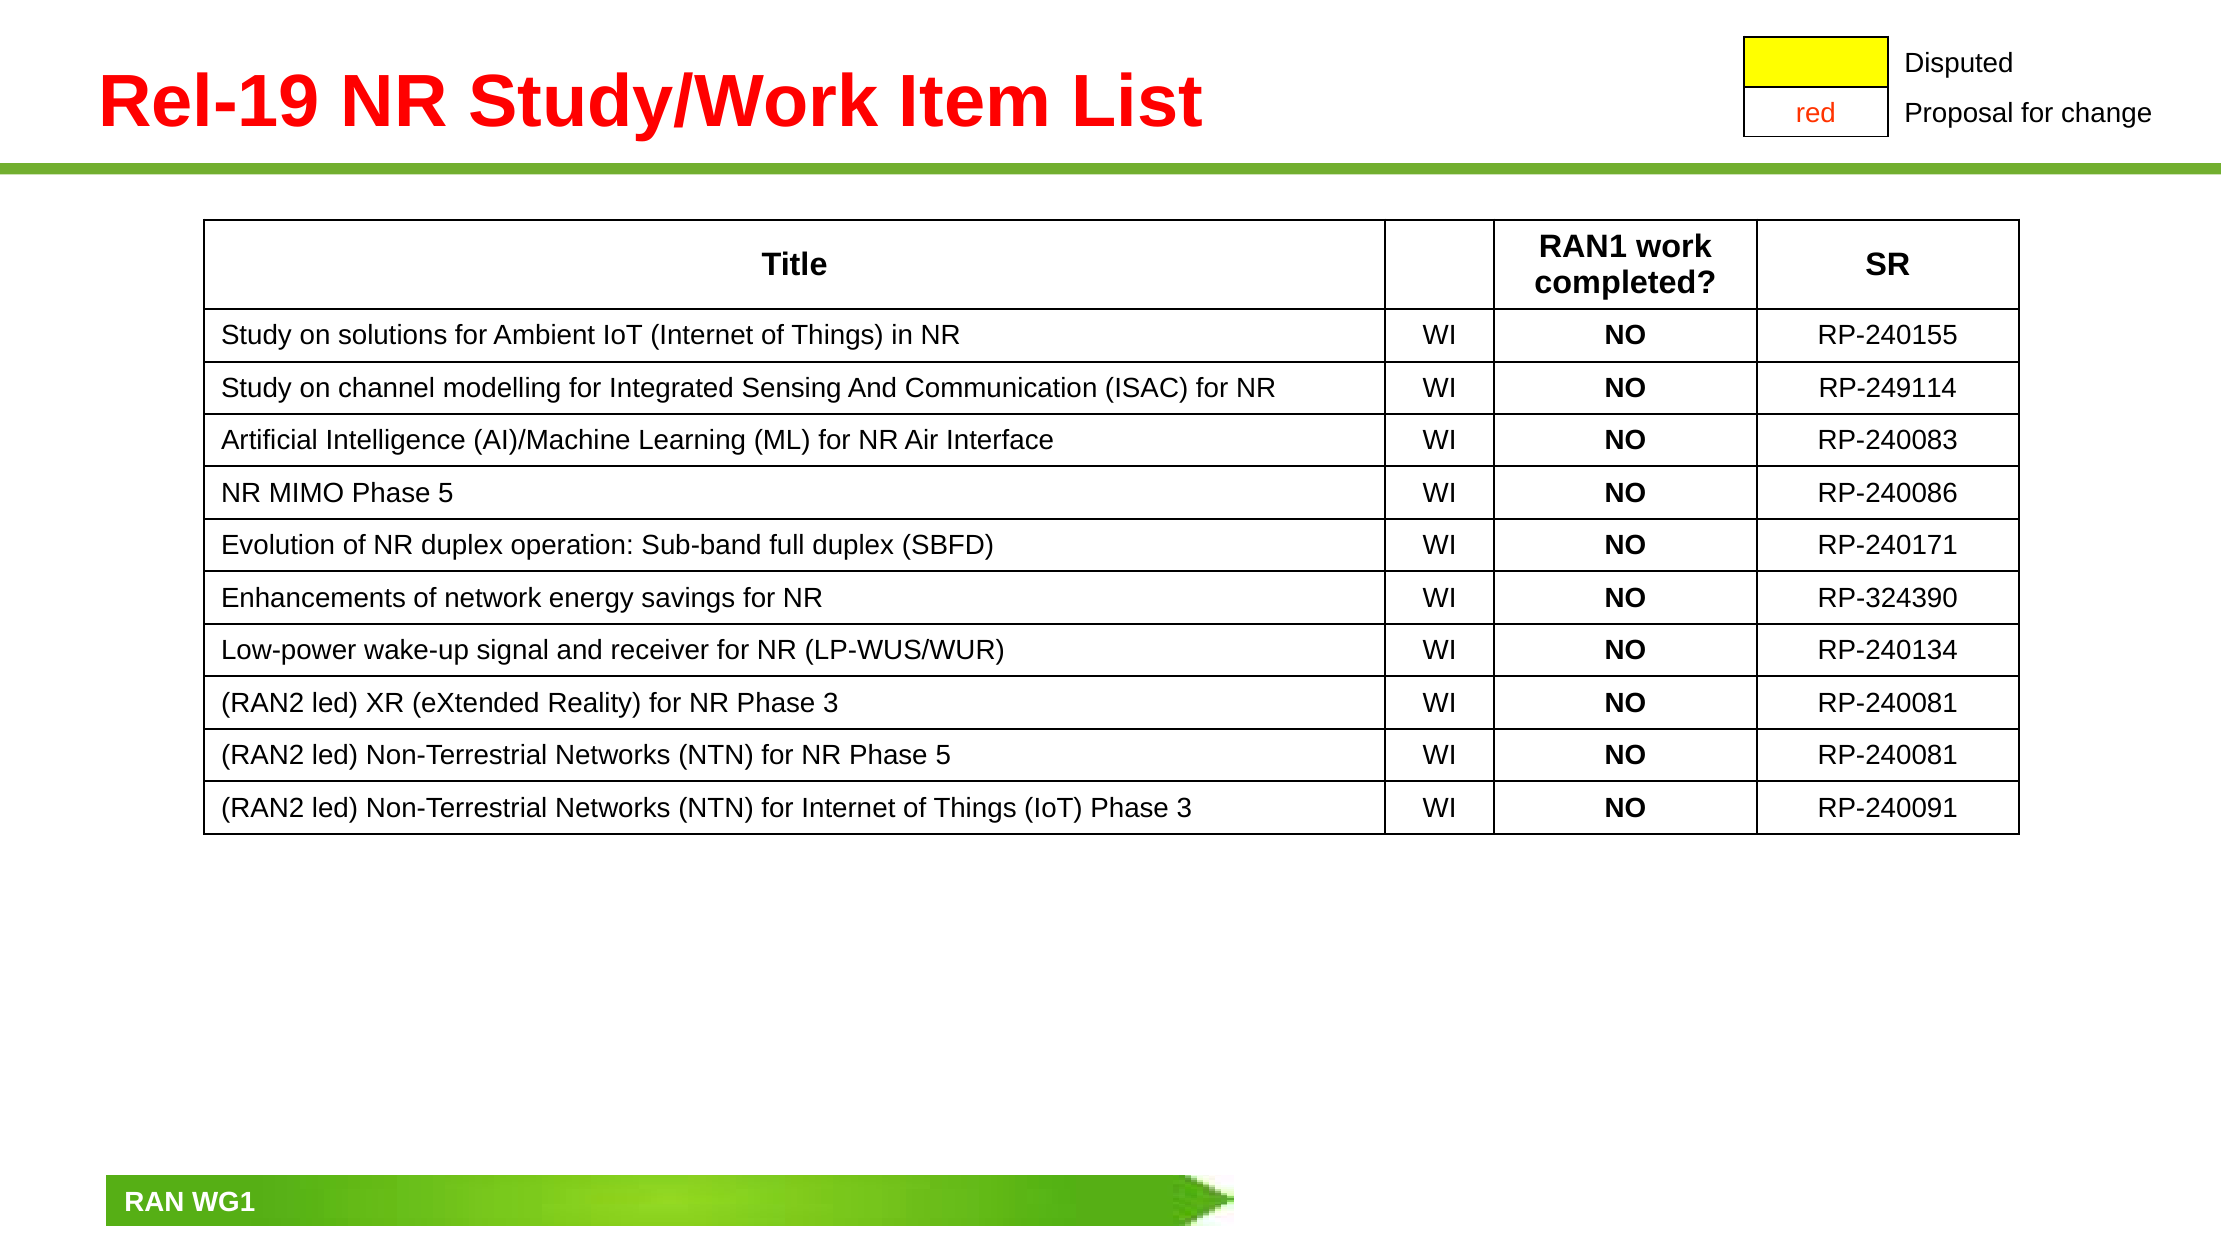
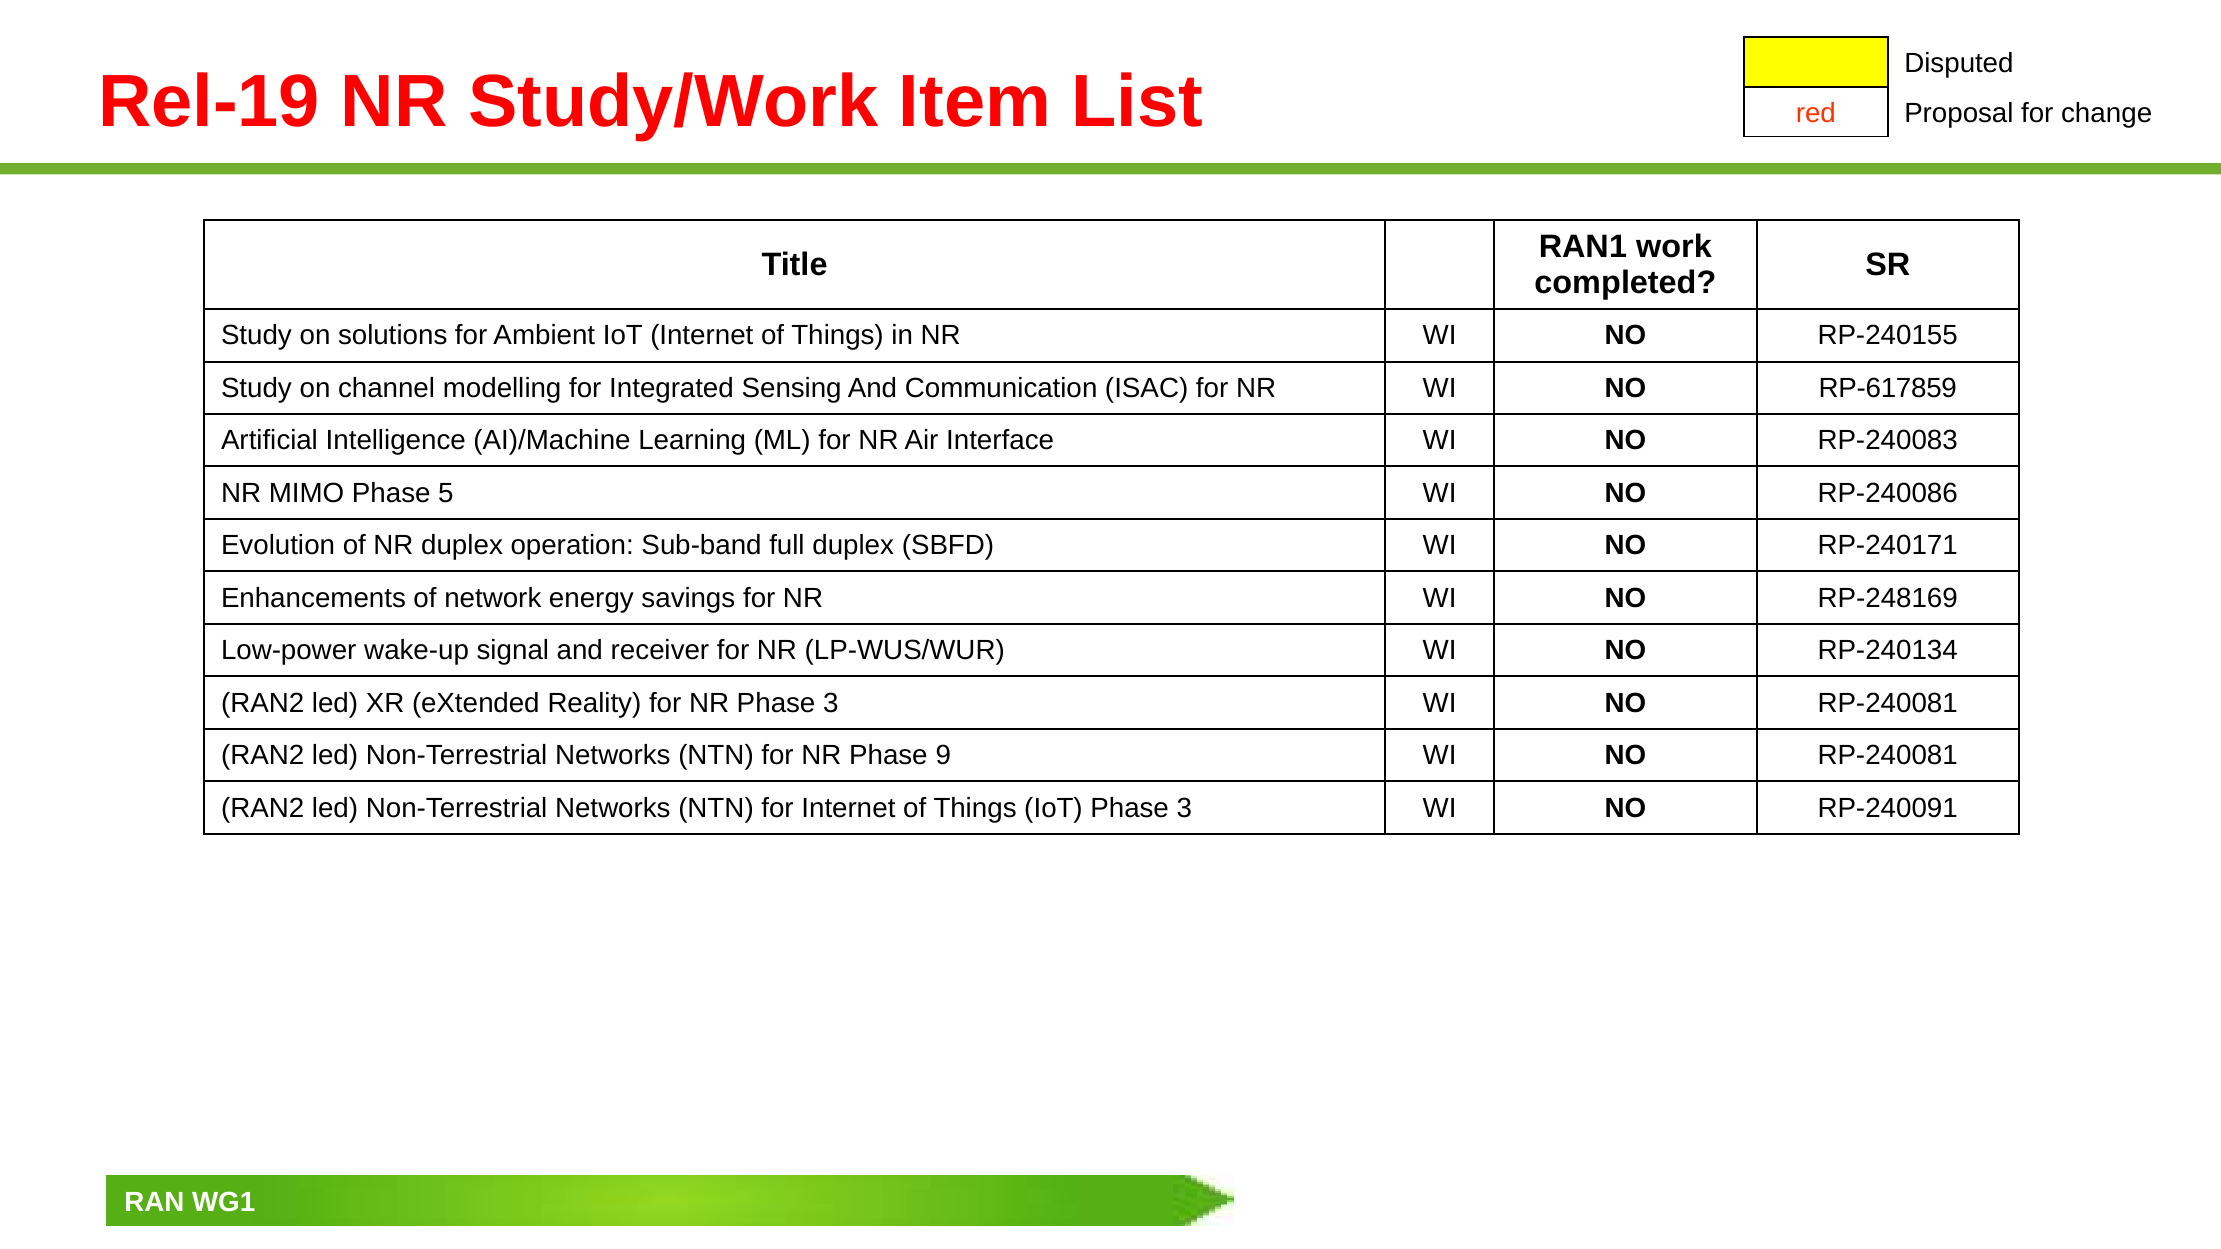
RP-249114: RP-249114 -> RP-617859
RP-324390: RP-324390 -> RP-248169
NR Phase 5: 5 -> 9
